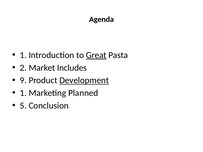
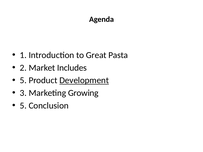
Great underline: present -> none
9 at (23, 80): 9 -> 5
1 at (23, 93): 1 -> 3
Planned: Planned -> Growing
